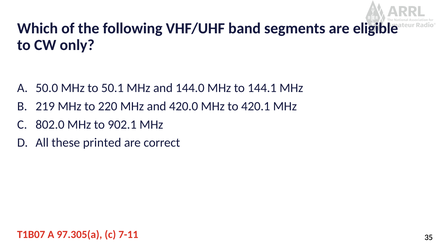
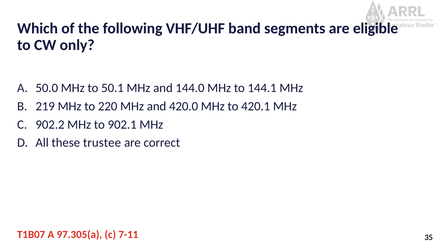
802.0: 802.0 -> 902.2
printed: printed -> trustee
